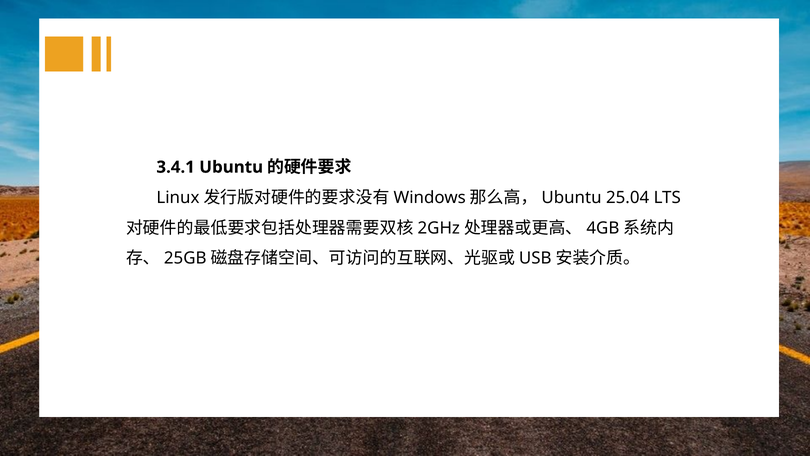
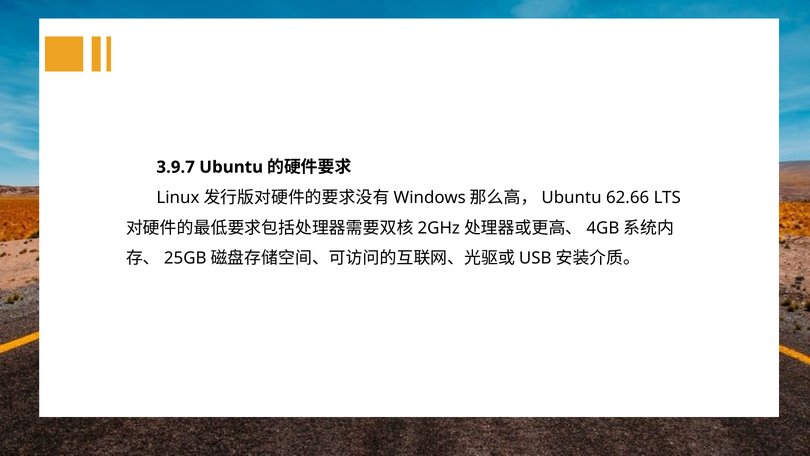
3.4.1: 3.4.1 -> 3.9.7
25.04: 25.04 -> 62.66
